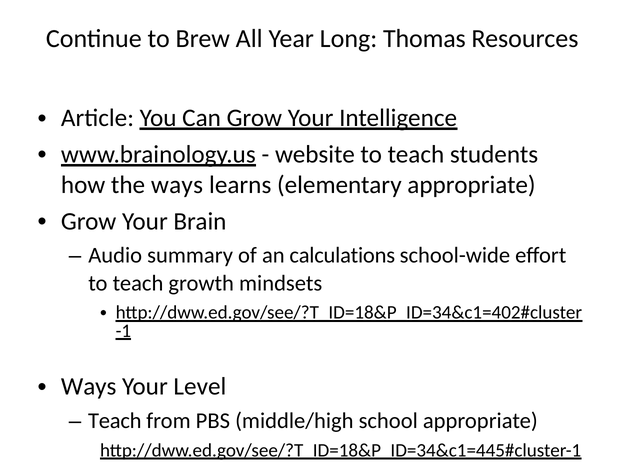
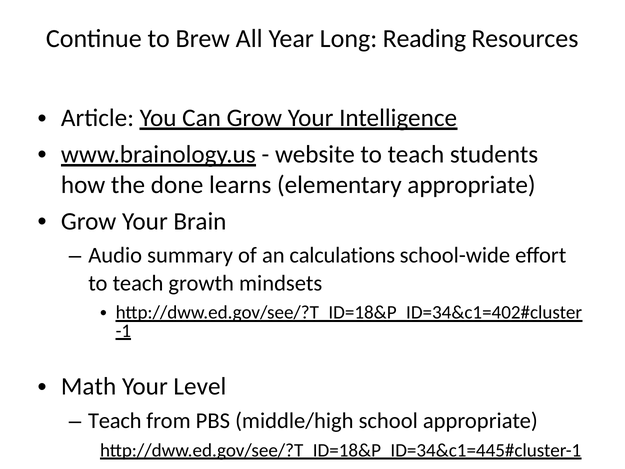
Thomas: Thomas -> Reading
the ways: ways -> done
Ways at (89, 386): Ways -> Math
